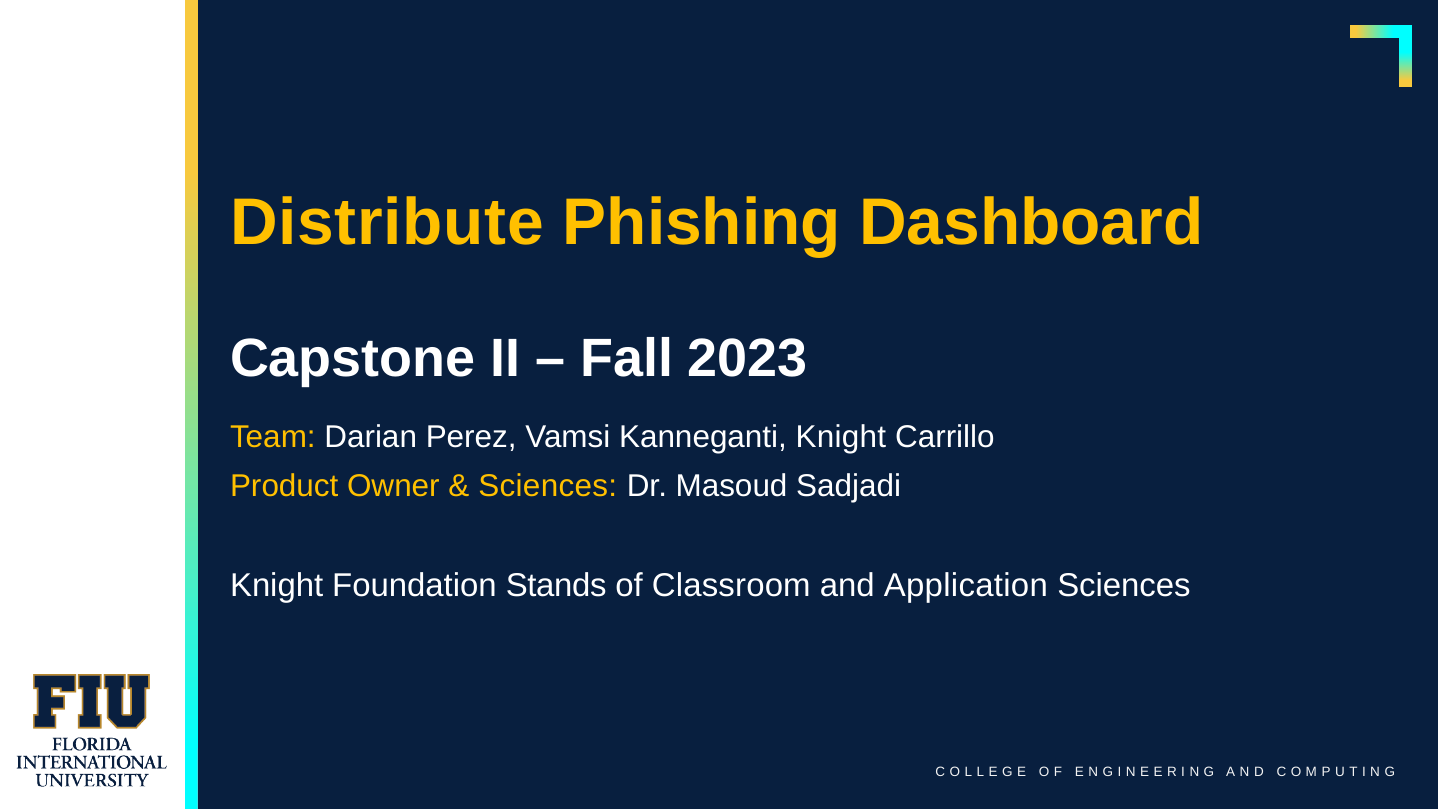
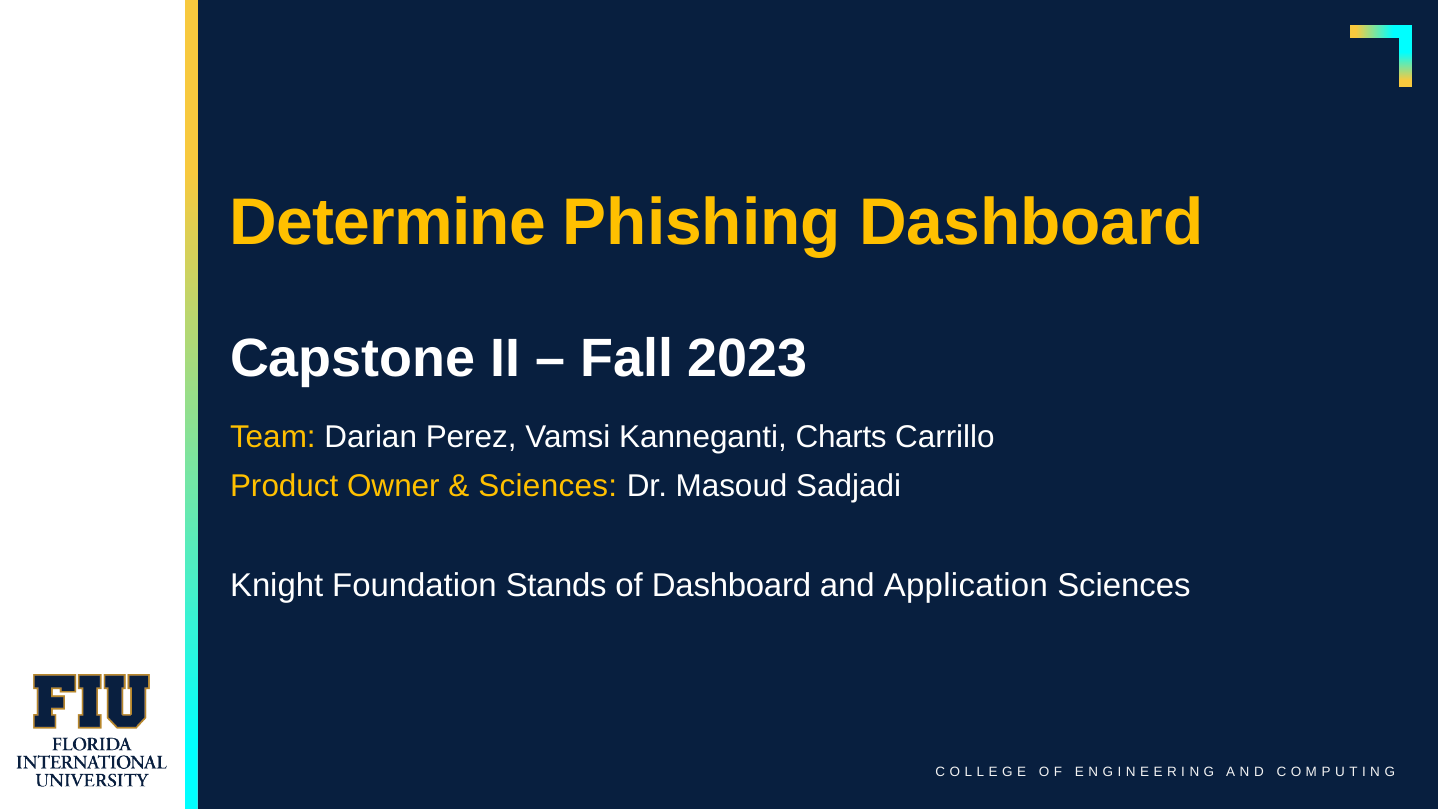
Distribute: Distribute -> Determine
Kanneganti Knight: Knight -> Charts
of Classroom: Classroom -> Dashboard
